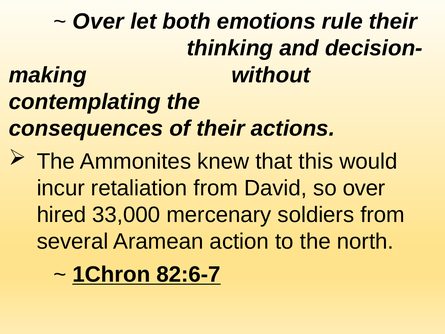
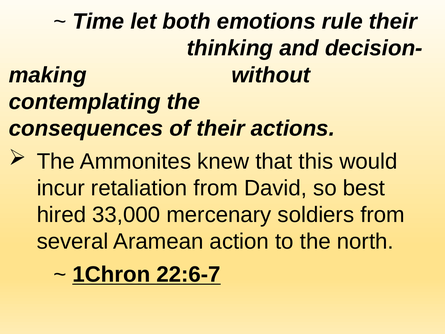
Over at (98, 22): Over -> Time
so over: over -> best
82:6-7: 82:6-7 -> 22:6-7
